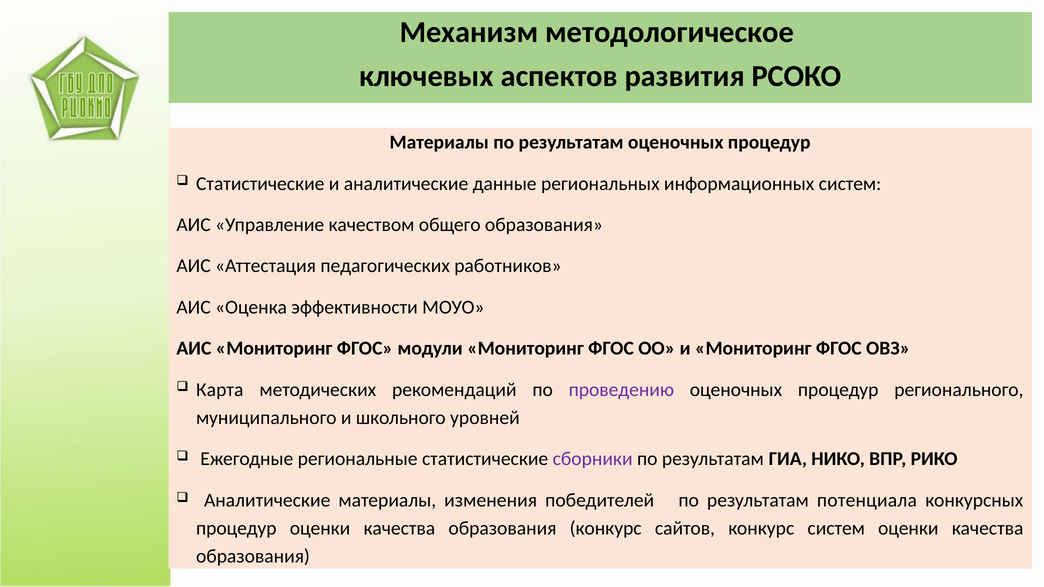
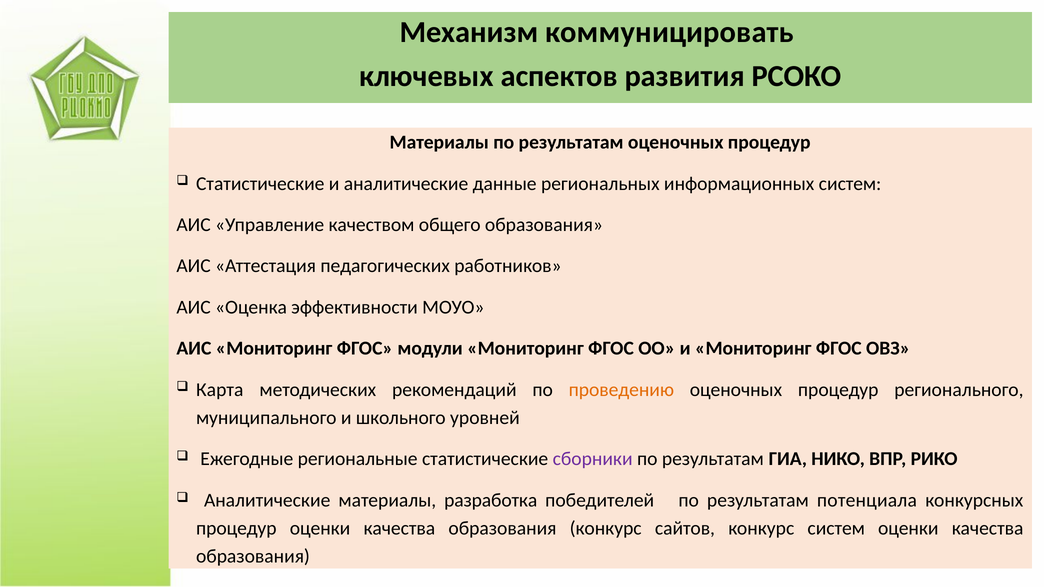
методологическое: методологическое -> коммуницировать
проведению colour: purple -> orange
изменения: изменения -> разработка
